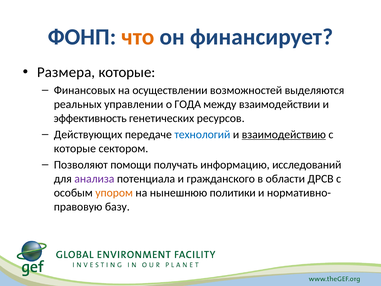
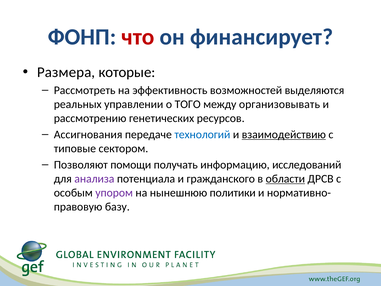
что colour: orange -> red
Финансовых: Финансовых -> Рассмотреть
осуществлении: осуществлении -> эффективность
ГОДА: ГОДА -> ТОГО
взаимодействии: взаимодействии -> организовывать
эффективность: эффективность -> рассмотрению
Действующих: Действующих -> Ассигнования
которые at (75, 148): которые -> типовые
области underline: none -> present
упором colour: orange -> purple
